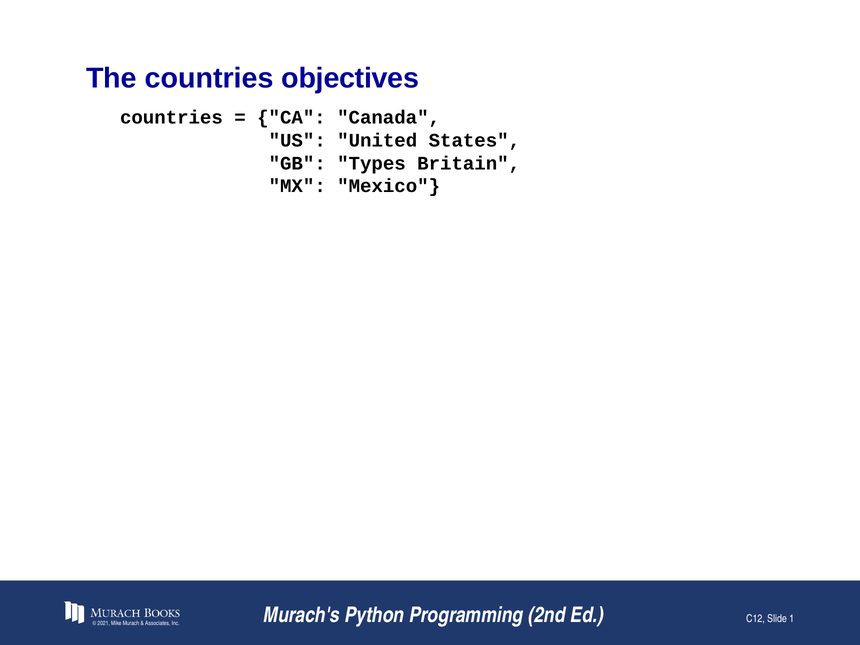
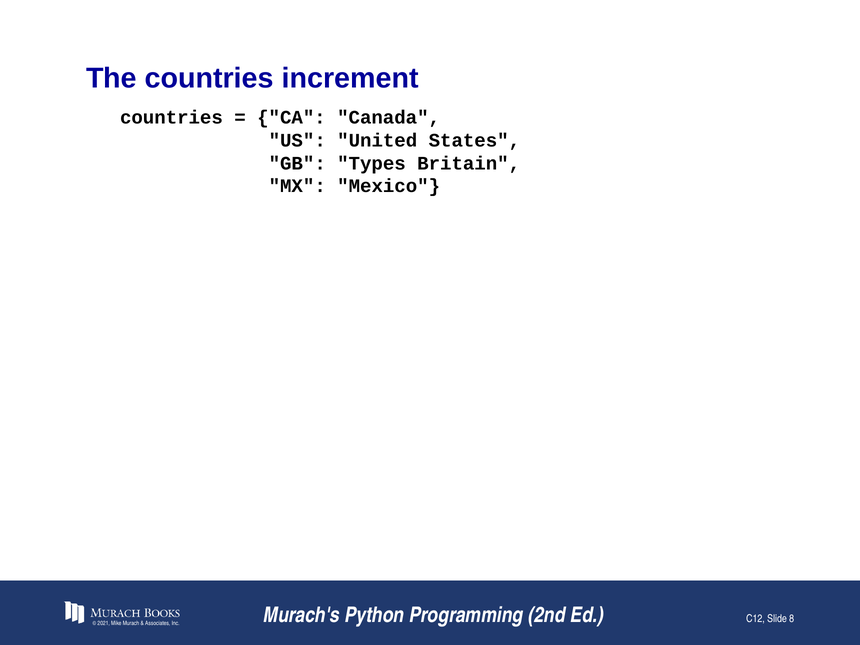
objectives: objectives -> increment
1: 1 -> 8
